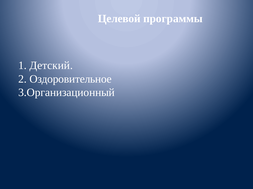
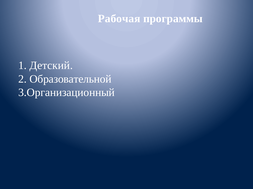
Целевой: Целевой -> Рабочая
Оздоровительное: Оздоровительное -> Образовательной
